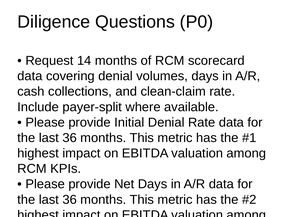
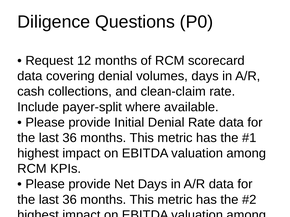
14: 14 -> 12
